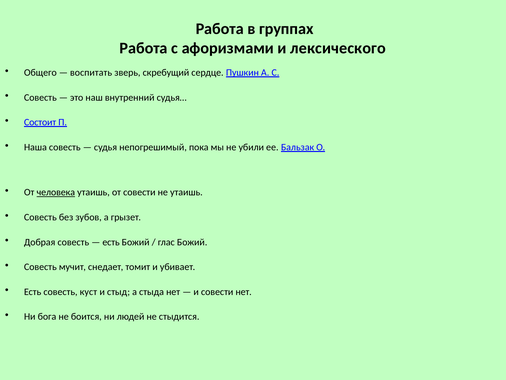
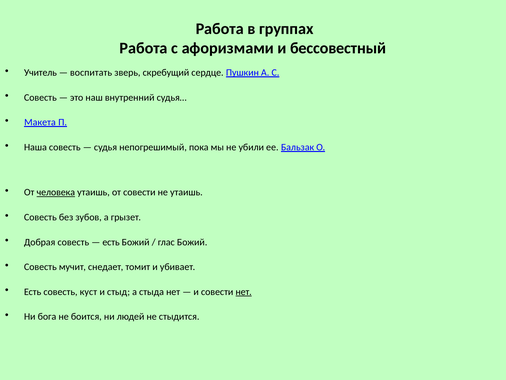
лексического: лексического -> бессовестный
Общего: Общего -> Учитель
Состоит: Состоит -> Макета
нет at (244, 291) underline: none -> present
